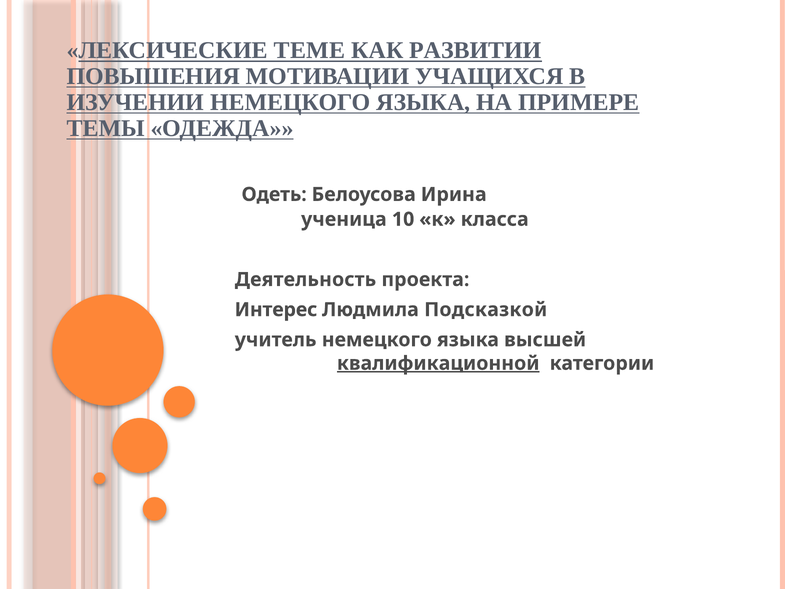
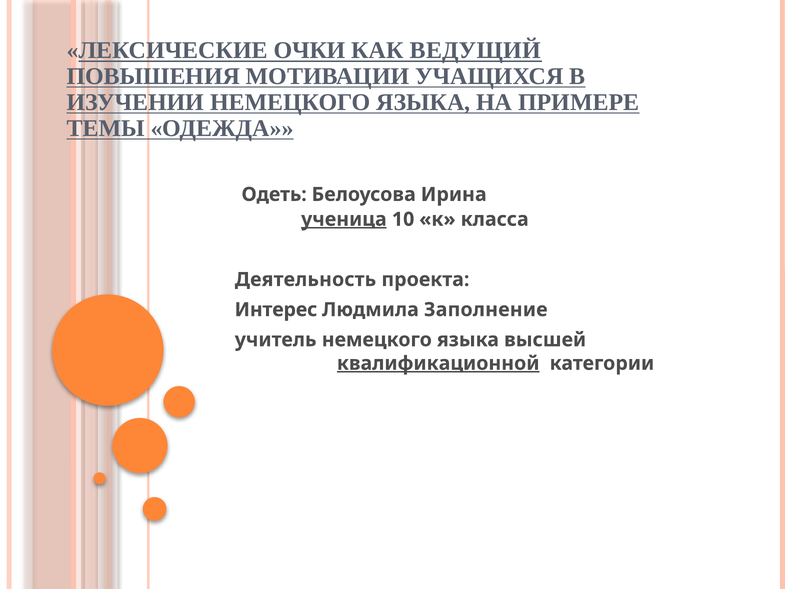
ТЕМЕ: ТЕМЕ -> ОЧКИ
РАЗВИТИИ: РАЗВИТИИ -> ВЕДУЩИЙ
ученица underline: none -> present
Подсказкой: Подсказкой -> Заполнение
